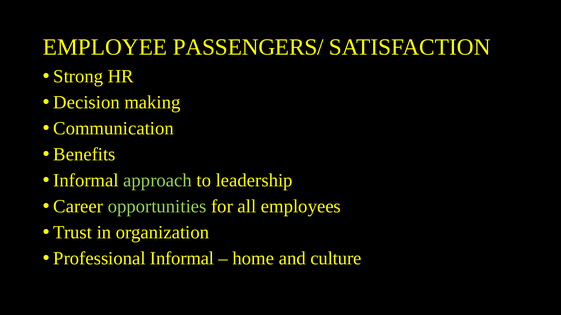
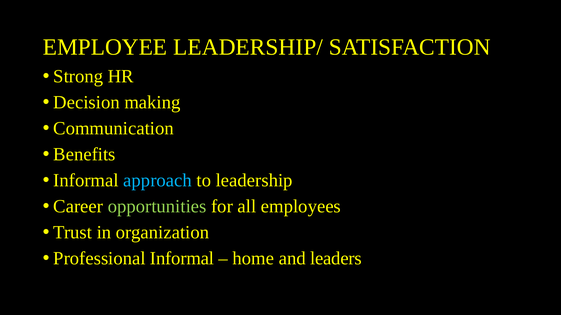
PASSENGERS/: PASSENGERS/ -> LEADERSHIP/
approach colour: light green -> light blue
culture: culture -> leaders
